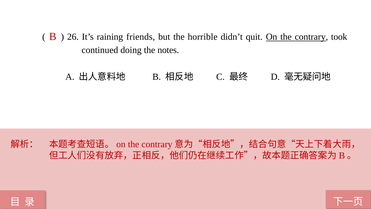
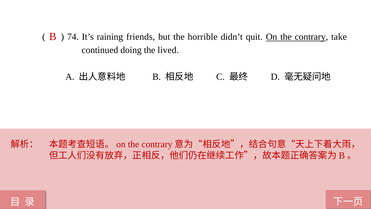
26: 26 -> 74
took: took -> take
notes: notes -> lived
